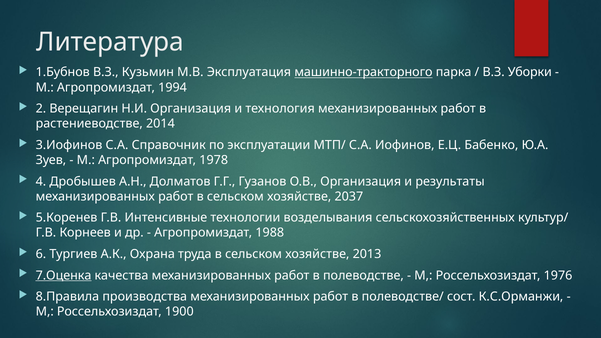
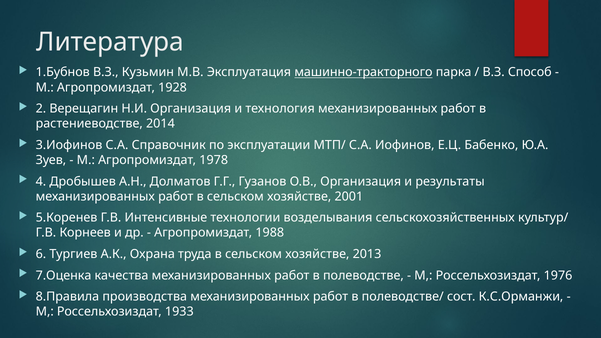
Уборки: Уборки -> Способ
1994: 1994 -> 1928
2037: 2037 -> 2001
7.Оценка underline: present -> none
1900: 1900 -> 1933
